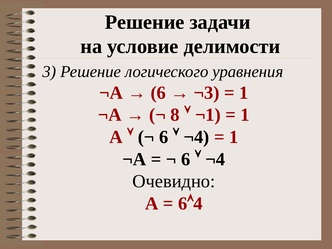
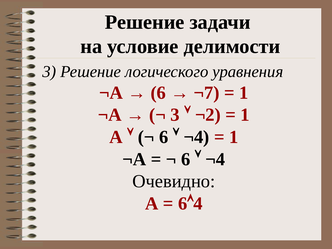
¬3: ¬3 -> ¬7
8 at (175, 115): 8 -> 3
¬1: ¬1 -> ¬2
